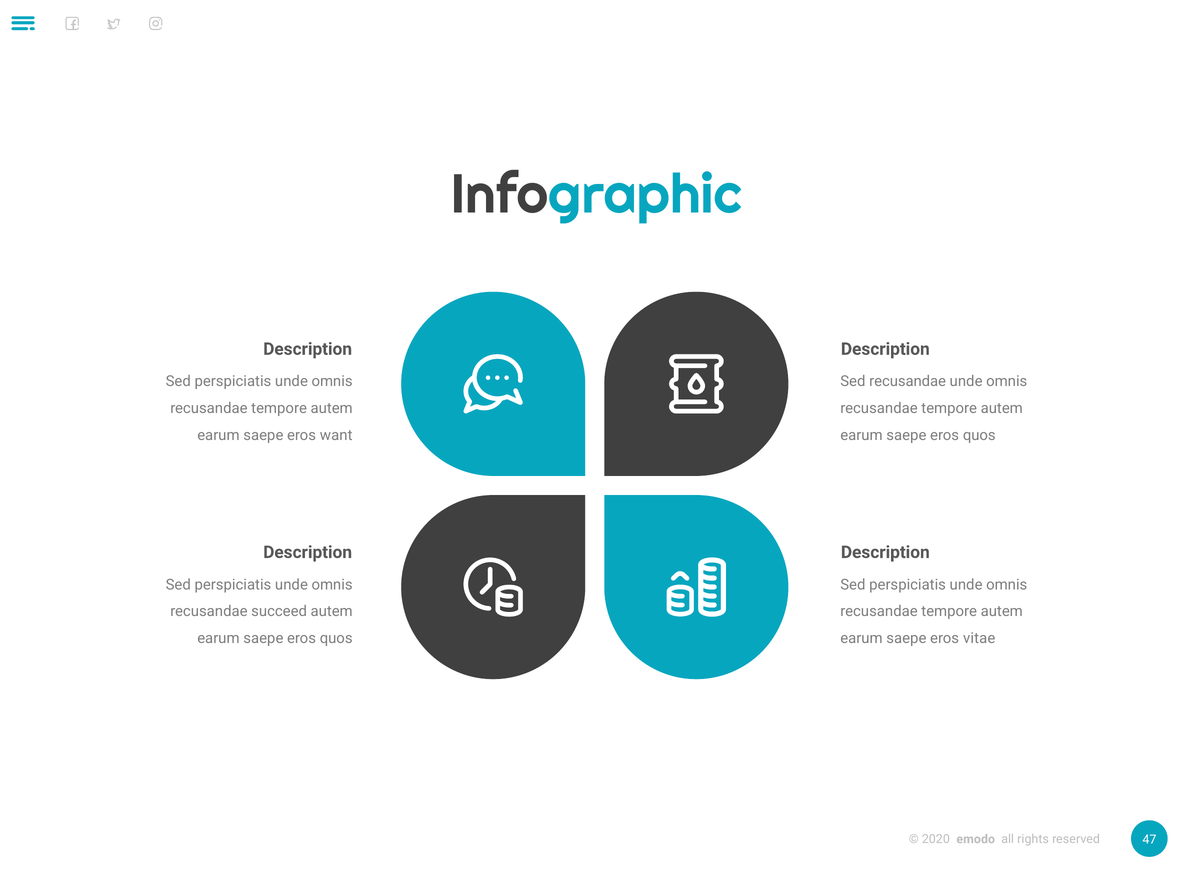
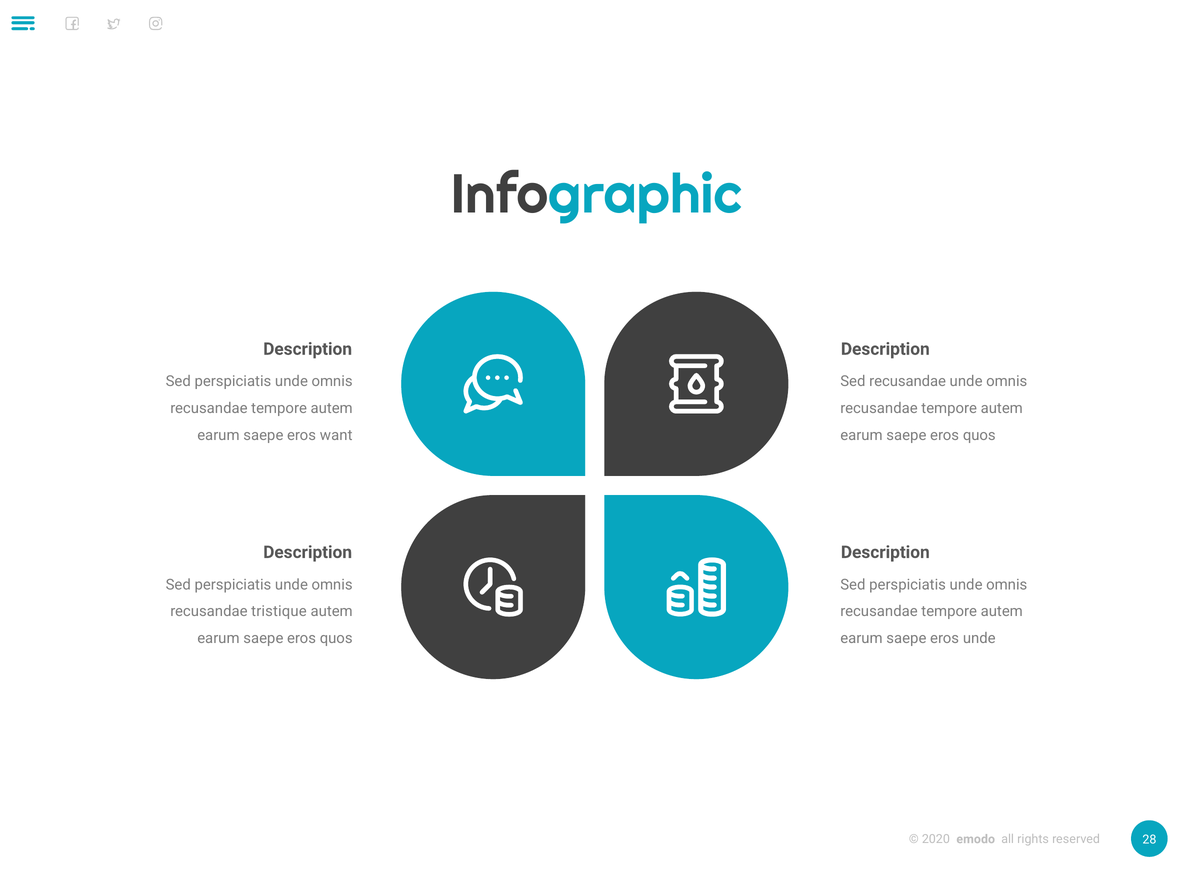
succeed: succeed -> tristique
eros vitae: vitae -> unde
47: 47 -> 28
